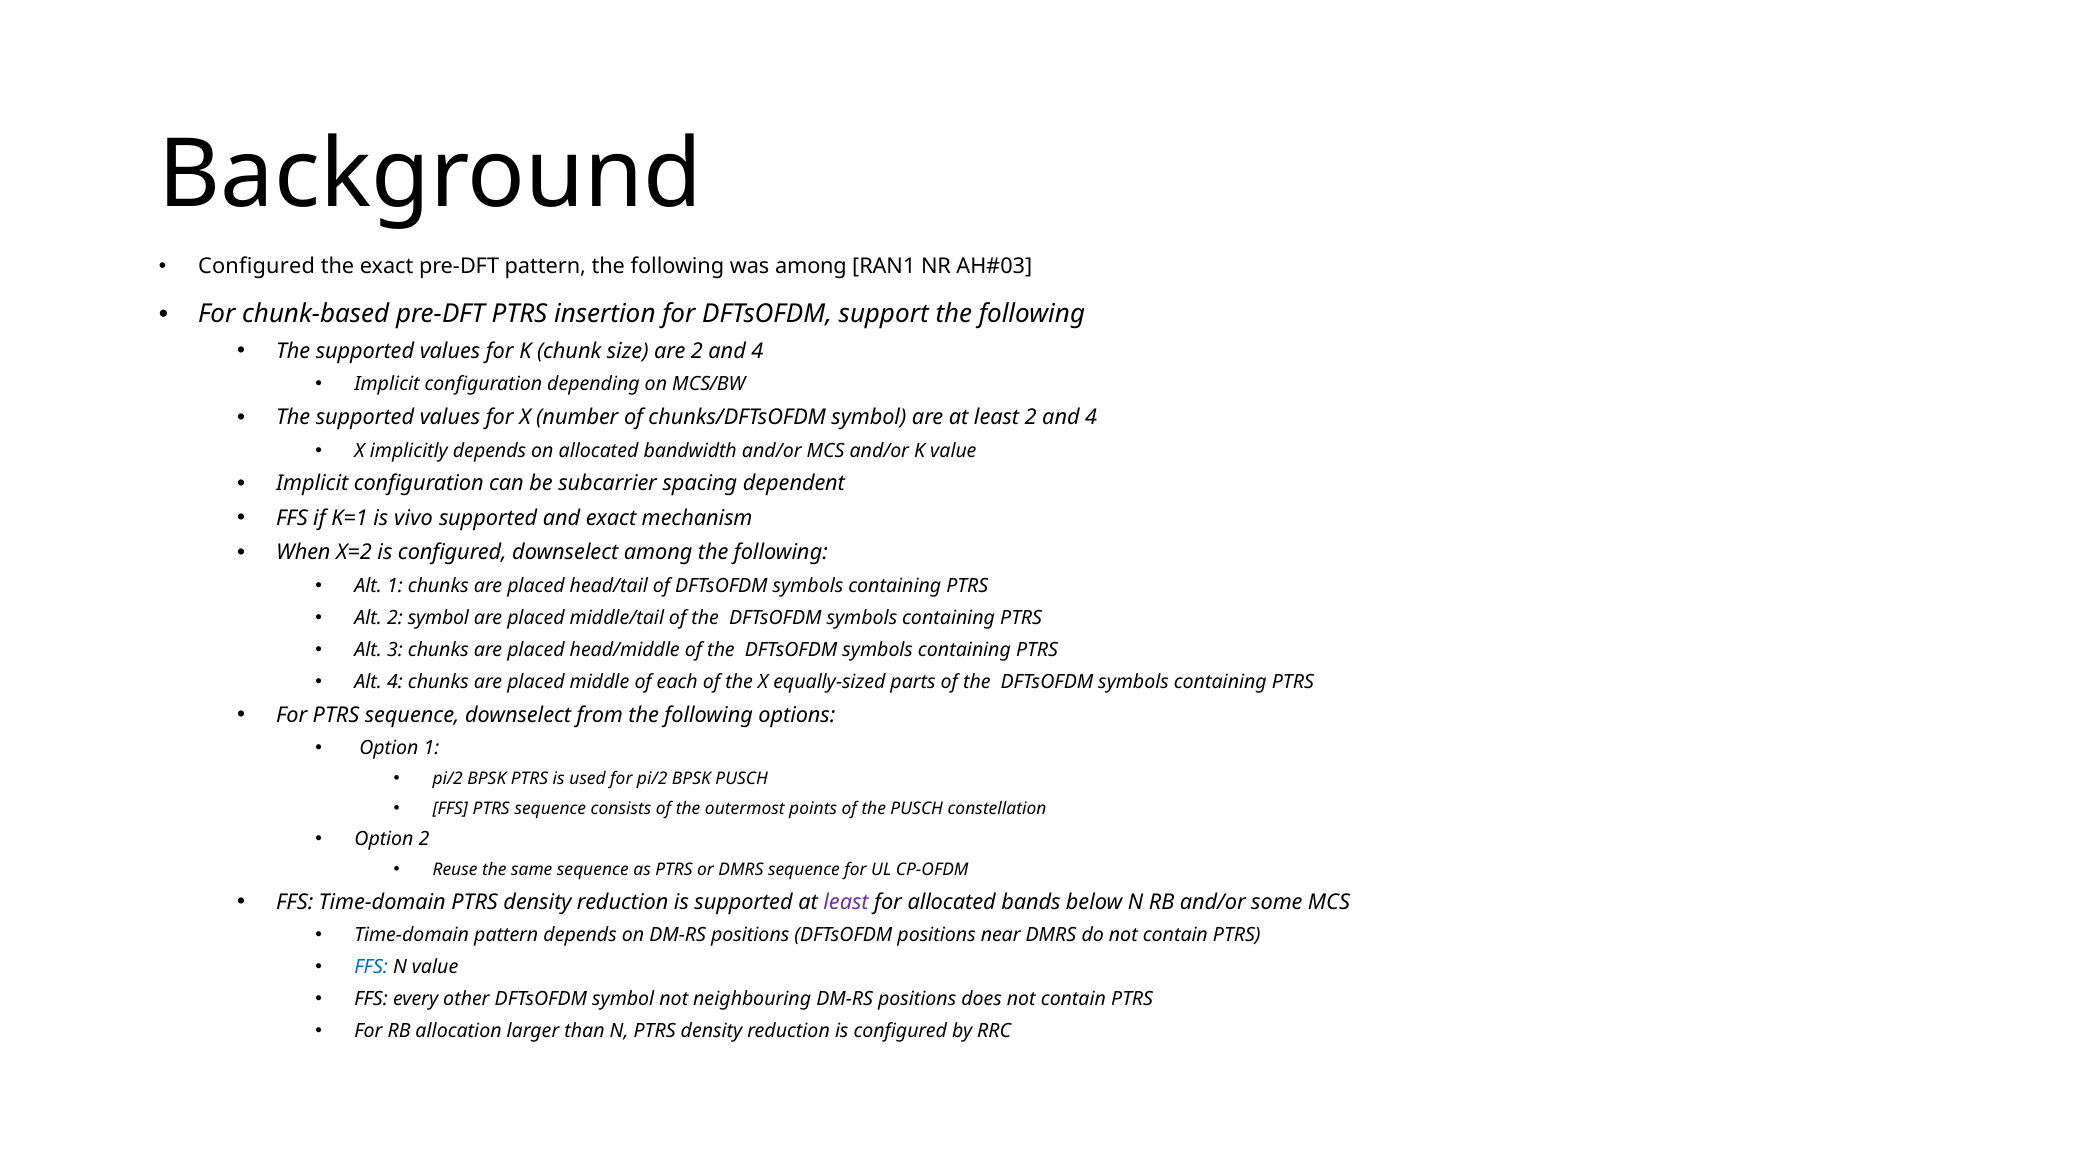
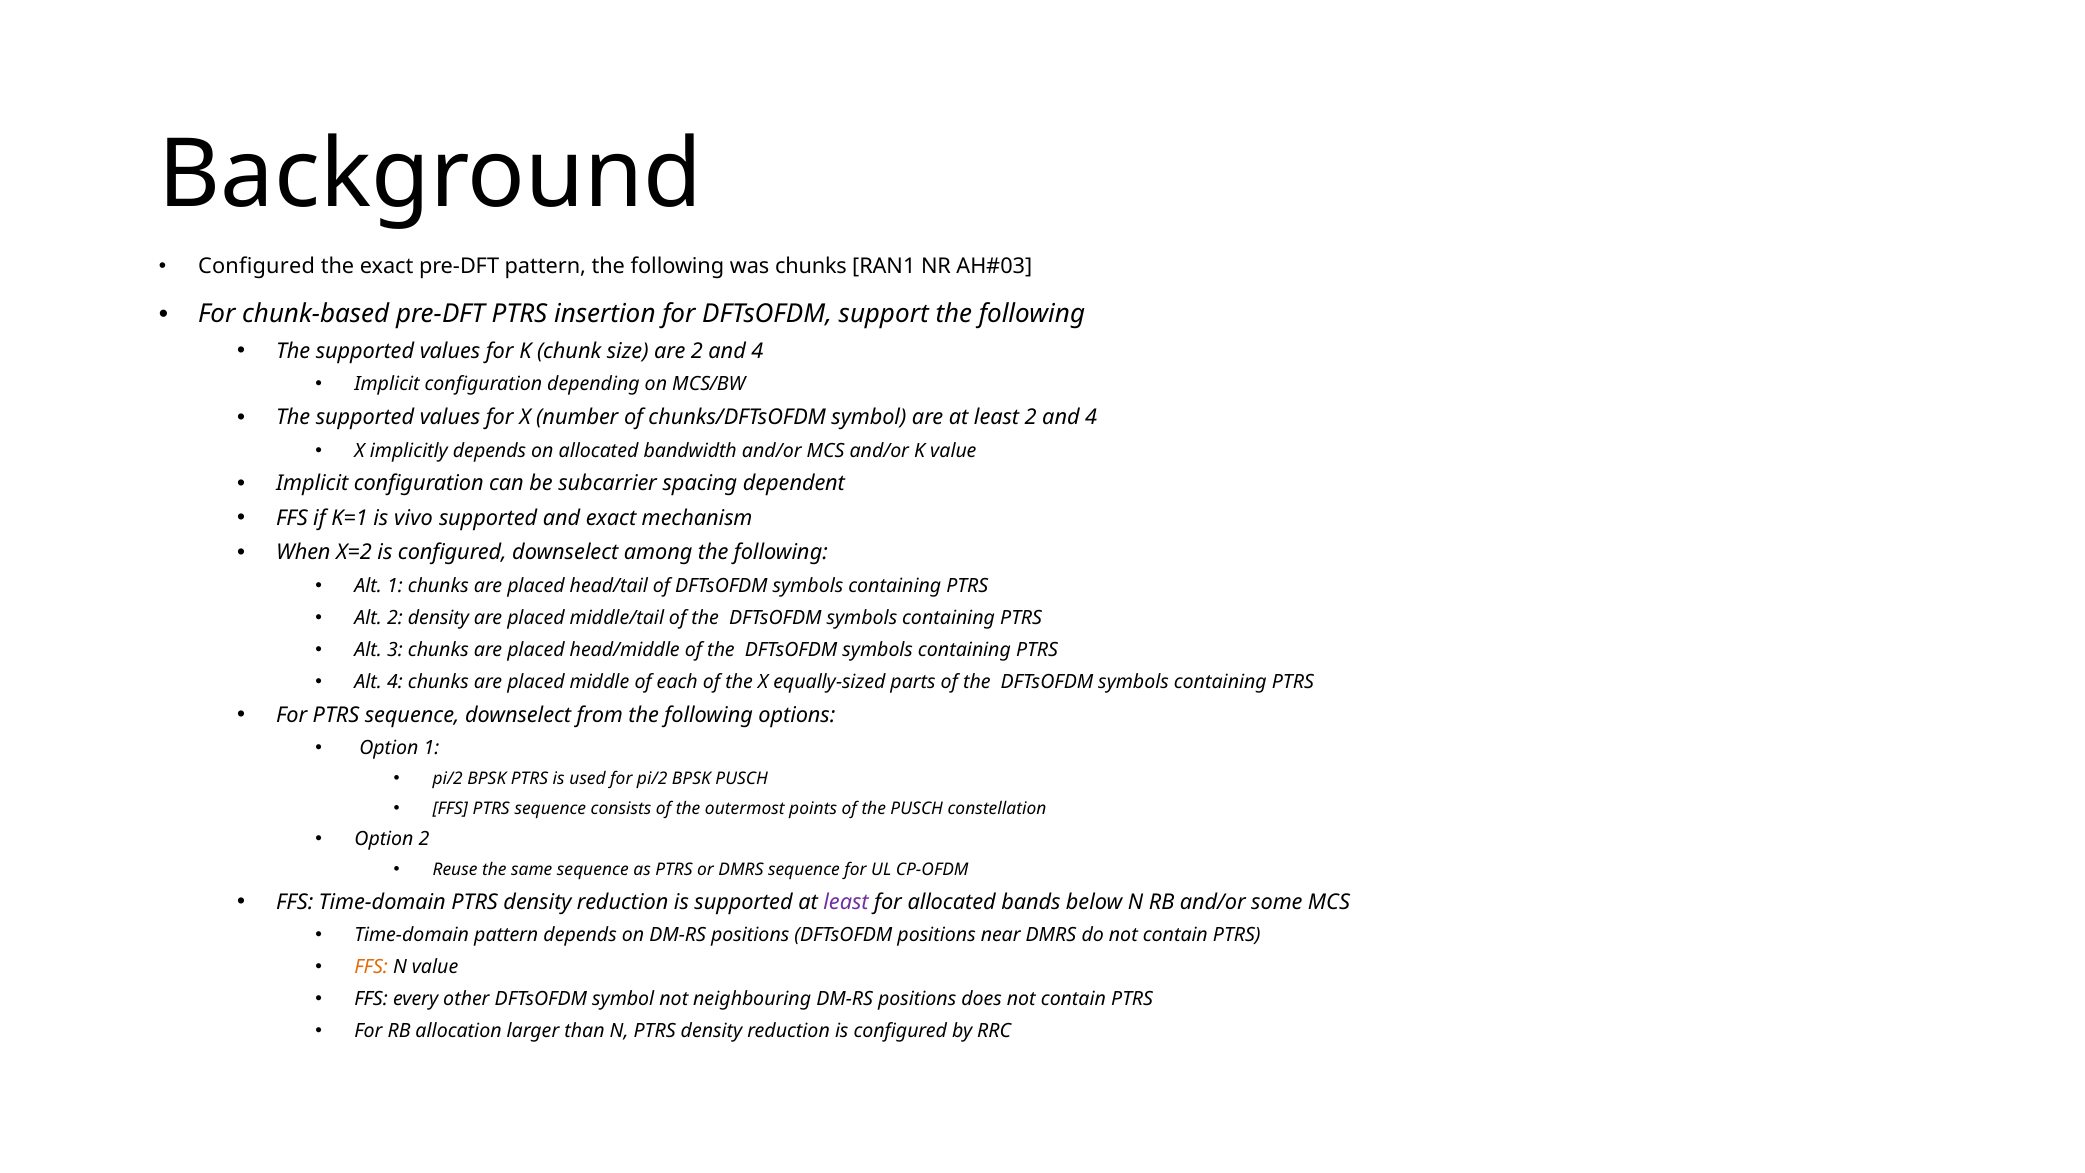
was among: among -> chunks
2 symbol: symbol -> density
FFS at (371, 967) colour: blue -> orange
